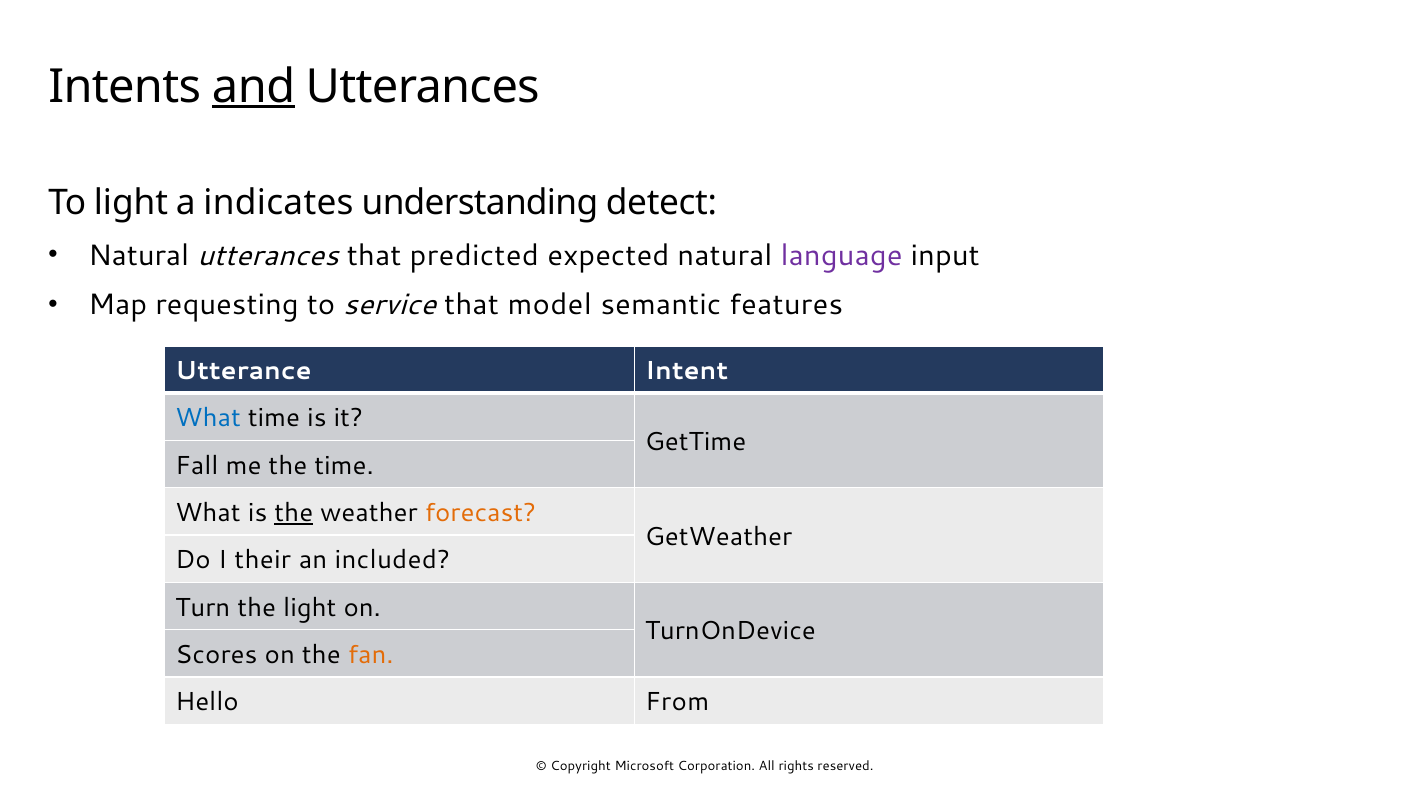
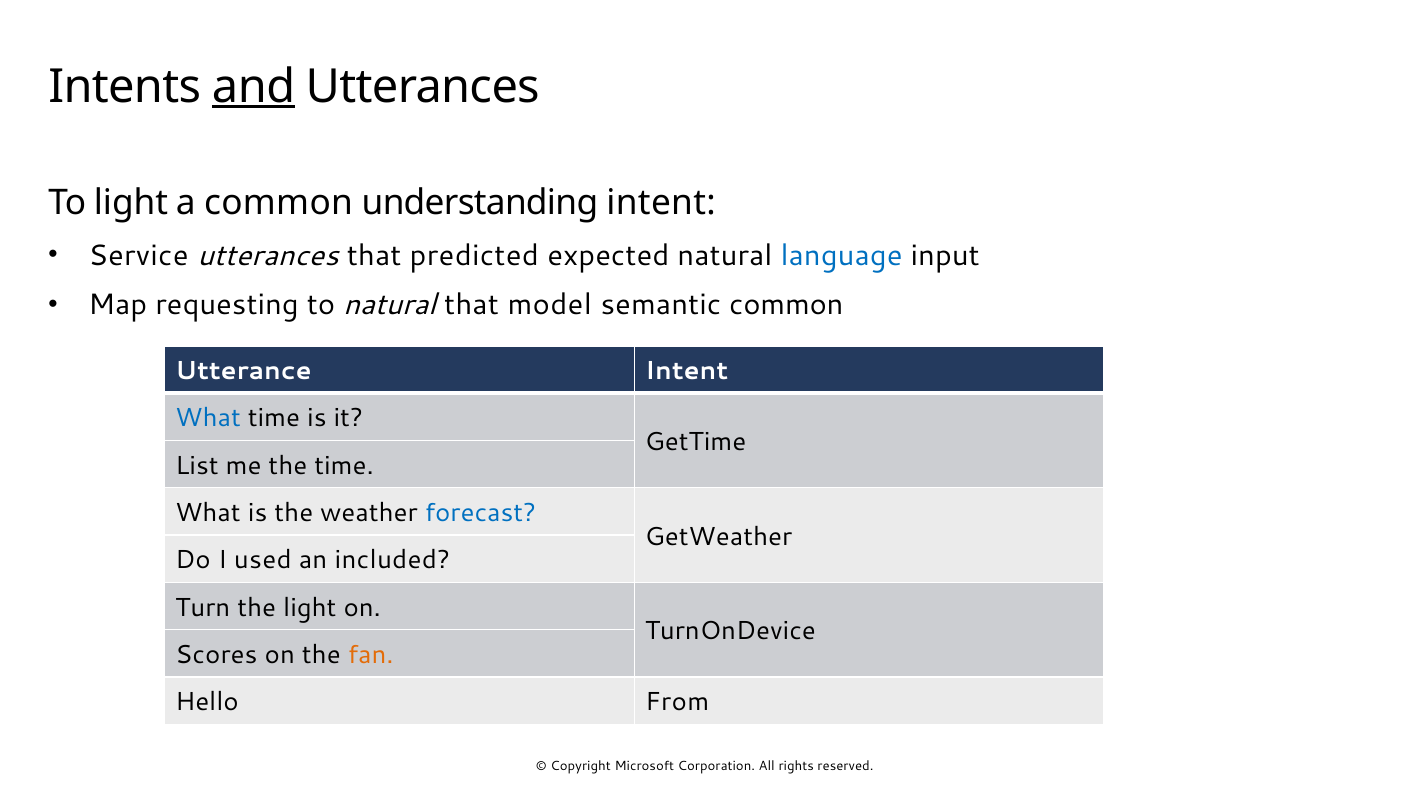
a indicates: indicates -> common
understanding detect: detect -> intent
Natural at (139, 255): Natural -> Service
language colour: purple -> blue
to service: service -> natural
semantic features: features -> common
Fall: Fall -> List
the at (294, 513) underline: present -> none
forecast colour: orange -> blue
their: their -> used
